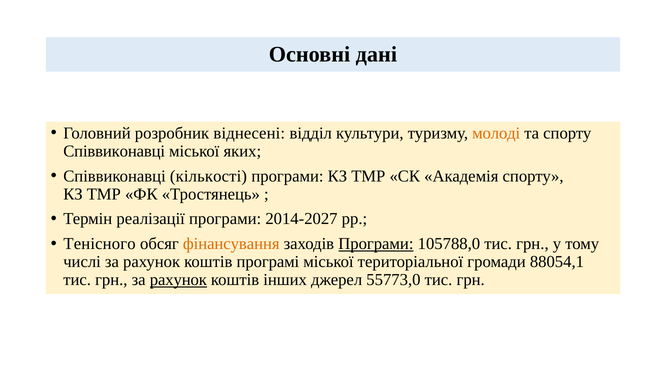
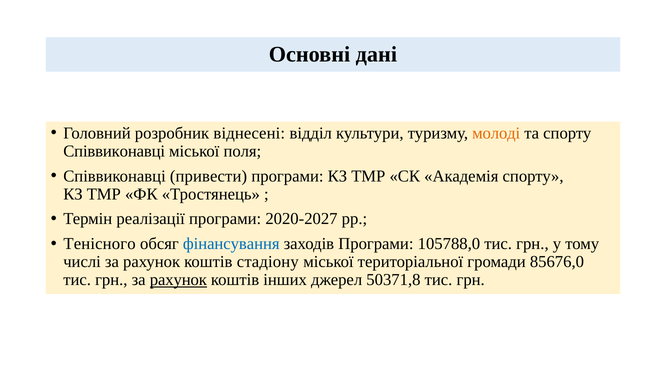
яких: яких -> поля
кількості: кількості -> привести
2014-2027: 2014-2027 -> 2020-2027
фінансування colour: orange -> blue
Програми at (376, 244) underline: present -> none
програмі: програмі -> стадіону
88054,1: 88054,1 -> 85676,0
55773,0: 55773,0 -> 50371,8
